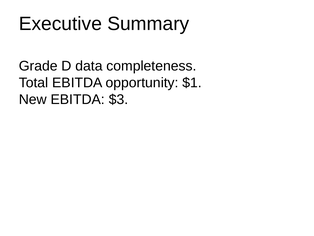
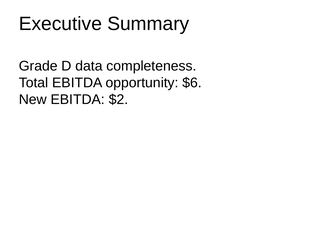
$1: $1 -> $6
$3: $3 -> $2
